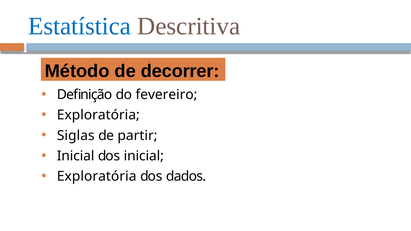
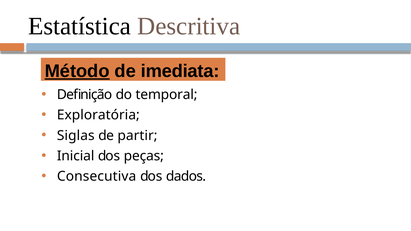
Estatística colour: blue -> black
Método underline: none -> present
decorrer: decorrer -> imediata
fevereiro: fevereiro -> temporal
dos inicial: inicial -> peças
Exploratória at (97, 177): Exploratória -> Consecutiva
